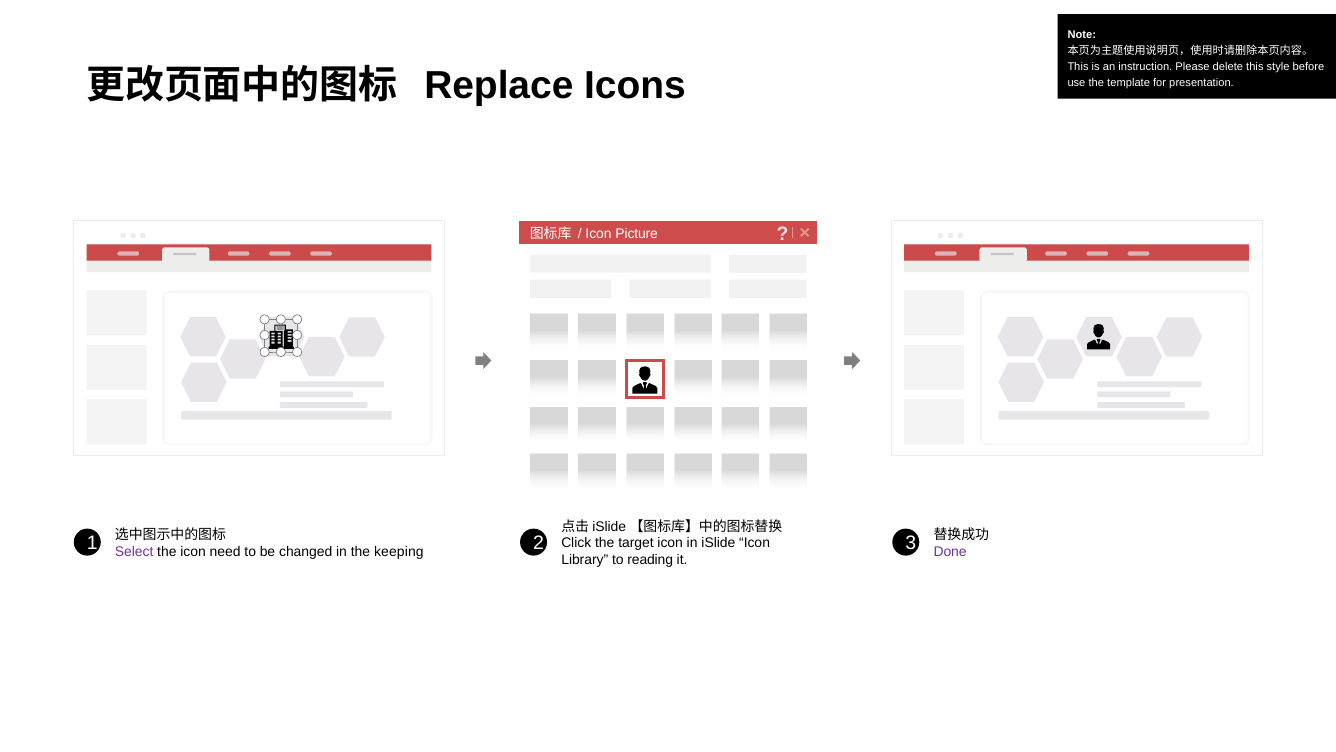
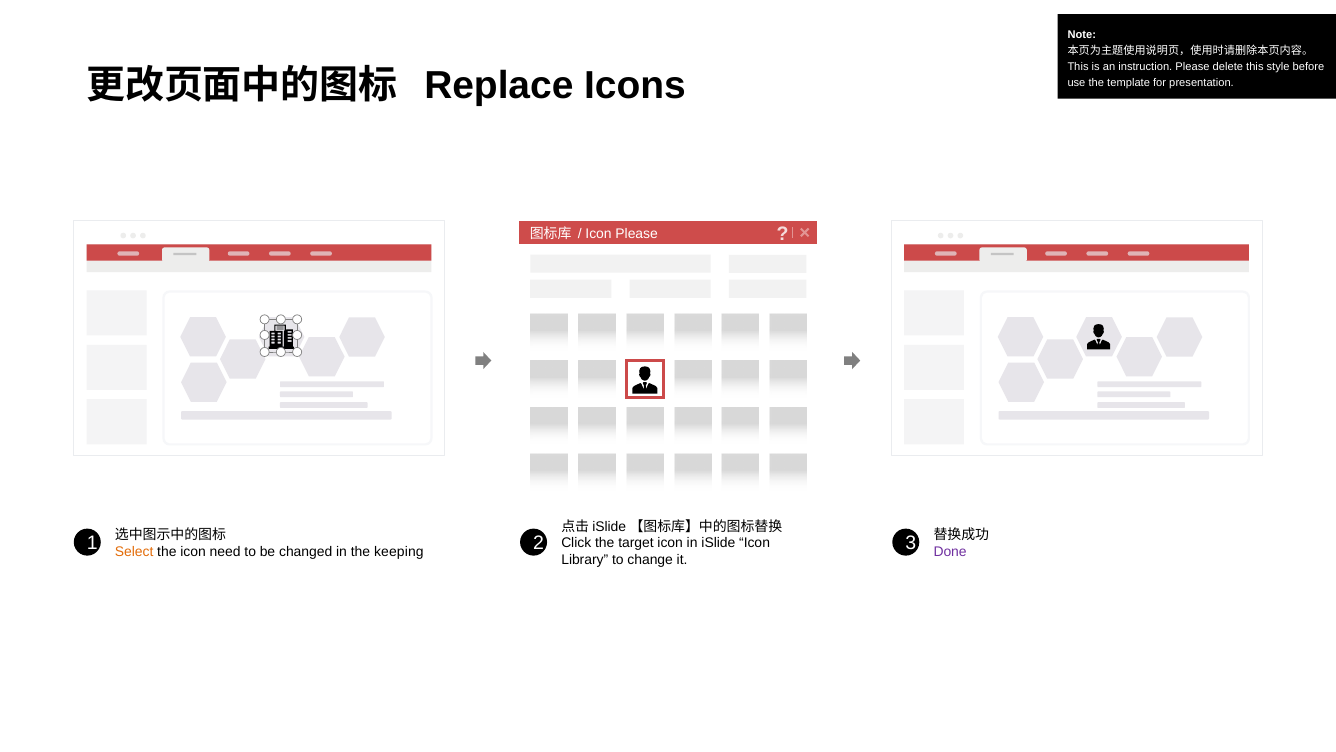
Icon Picture: Picture -> Please
Select colour: purple -> orange
reading: reading -> change
